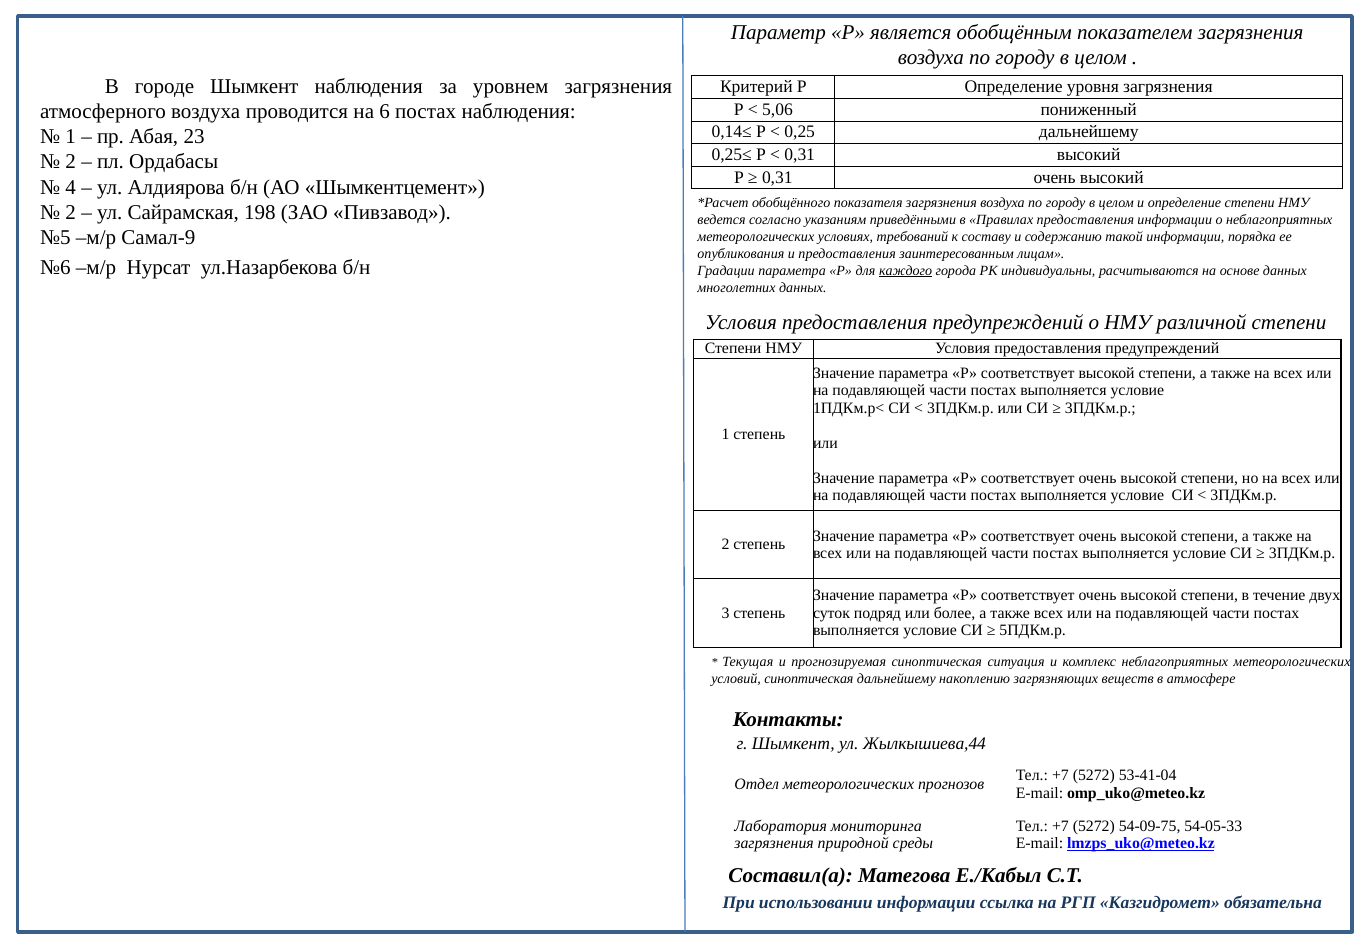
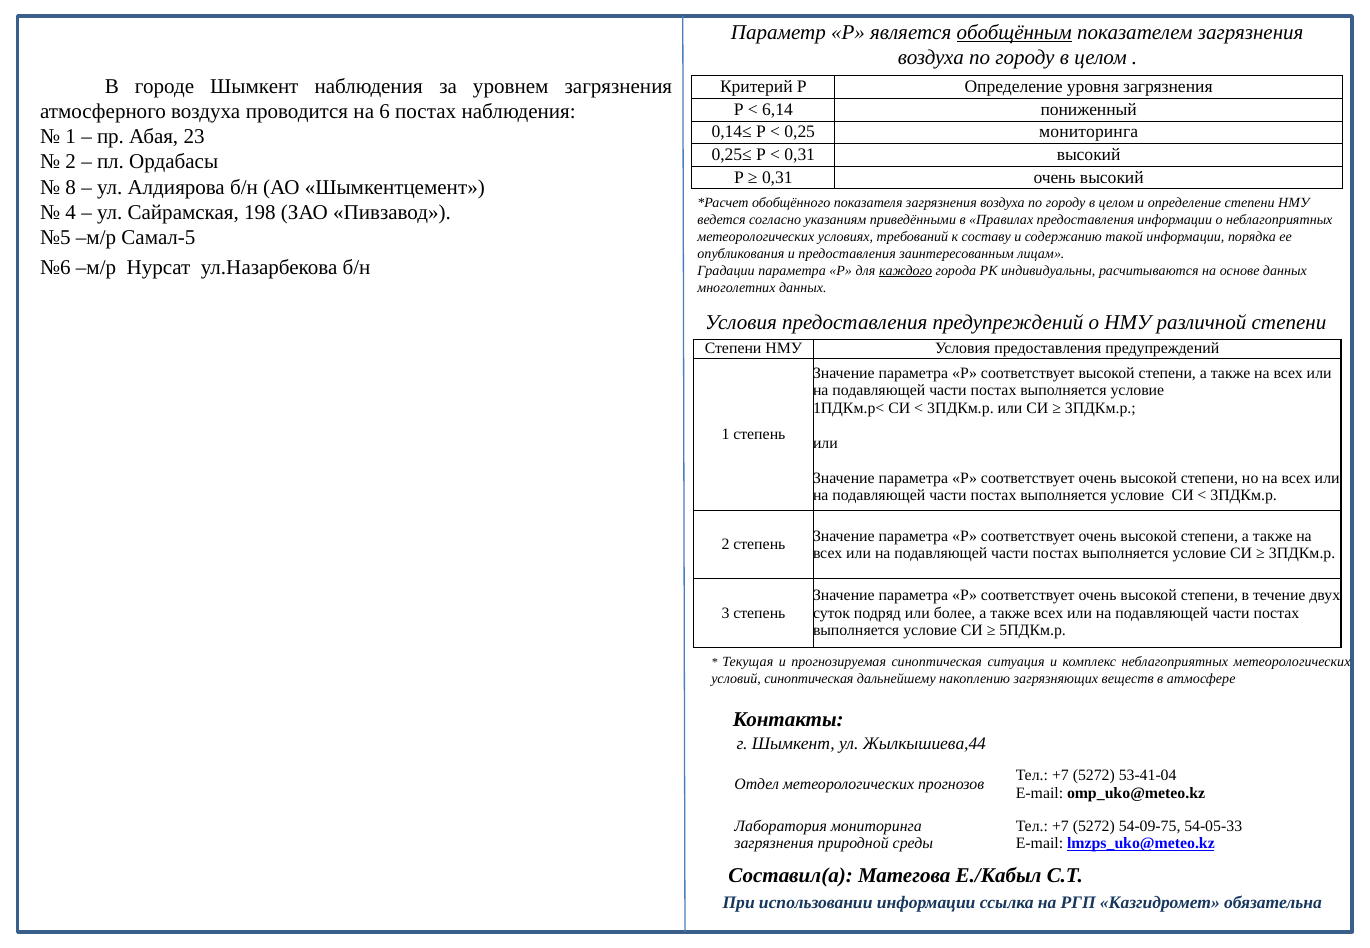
обобщённым underline: none -> present
5,06: 5,06 -> 6,14
0,25 дальнейшему: дальнейшему -> мониторинга
4: 4 -> 8
2 at (71, 213): 2 -> 4
Самал-9: Самал-9 -> Самал-5
